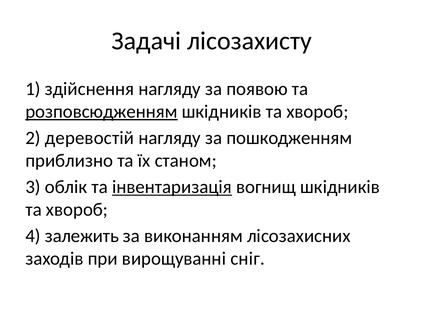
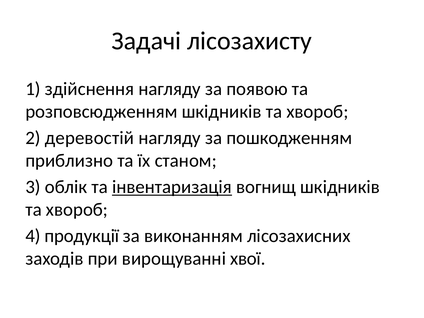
розповсюдженням underline: present -> none
залежить: залежить -> продукції
сніг: сніг -> хвої
